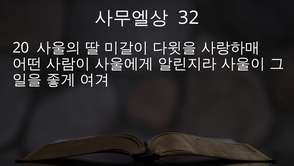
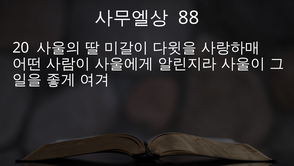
32: 32 -> 88
